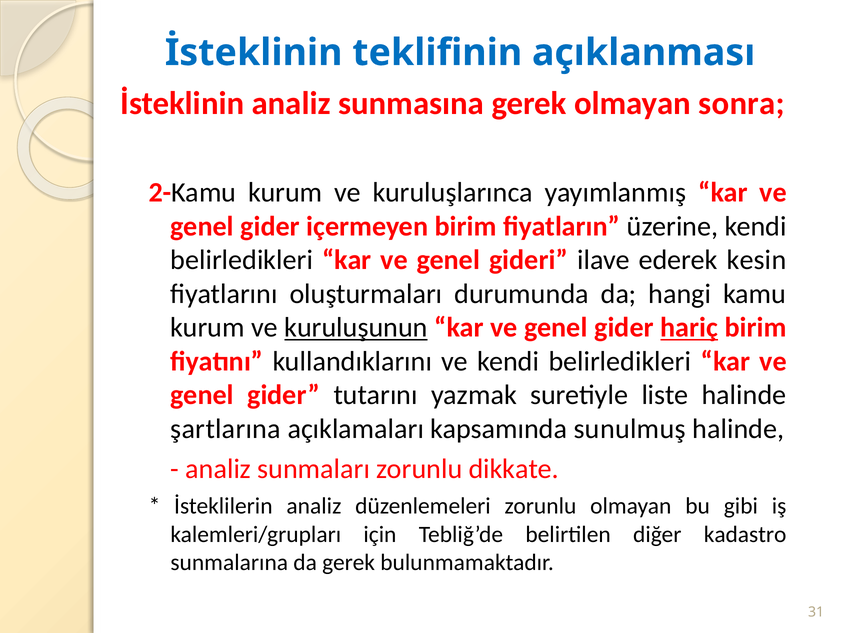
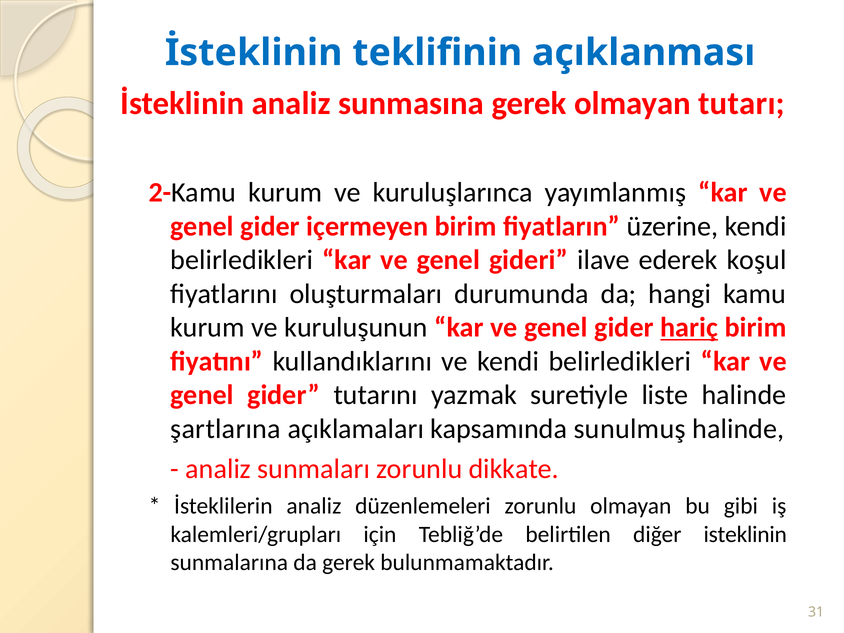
sonra: sonra -> tutarı
kesin: kesin -> koşul
kuruluşunun underline: present -> none
kadastro: kadastro -> isteklinin
